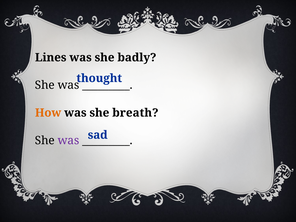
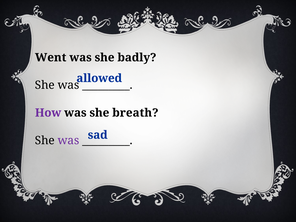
Lines: Lines -> Went
thought: thought -> allowed
How colour: orange -> purple
